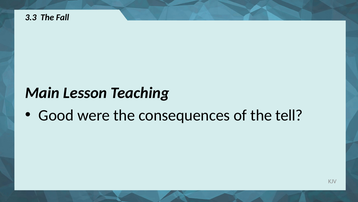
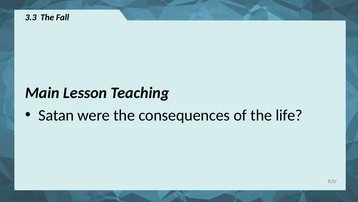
Good: Good -> Satan
tell: tell -> life
